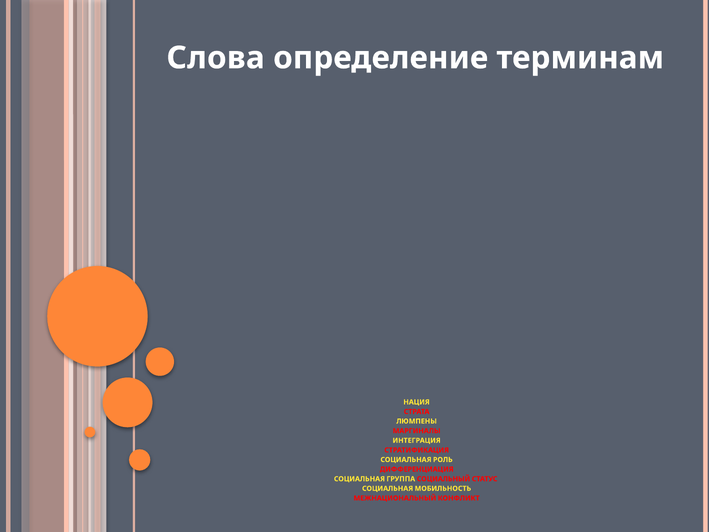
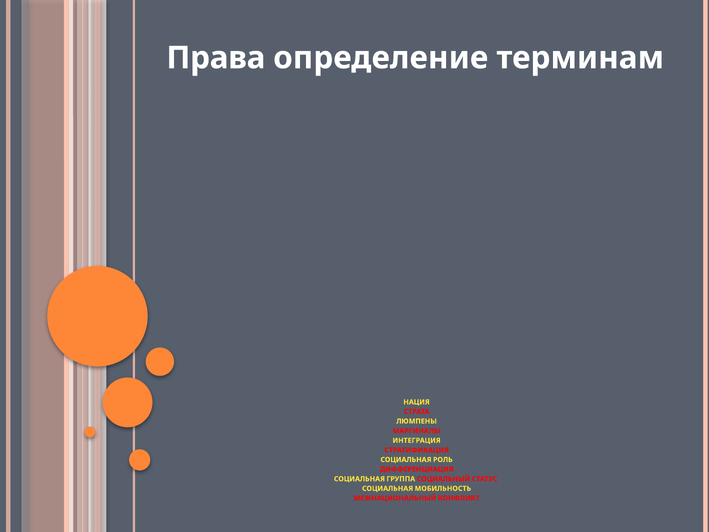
Слова: Слова -> Права
